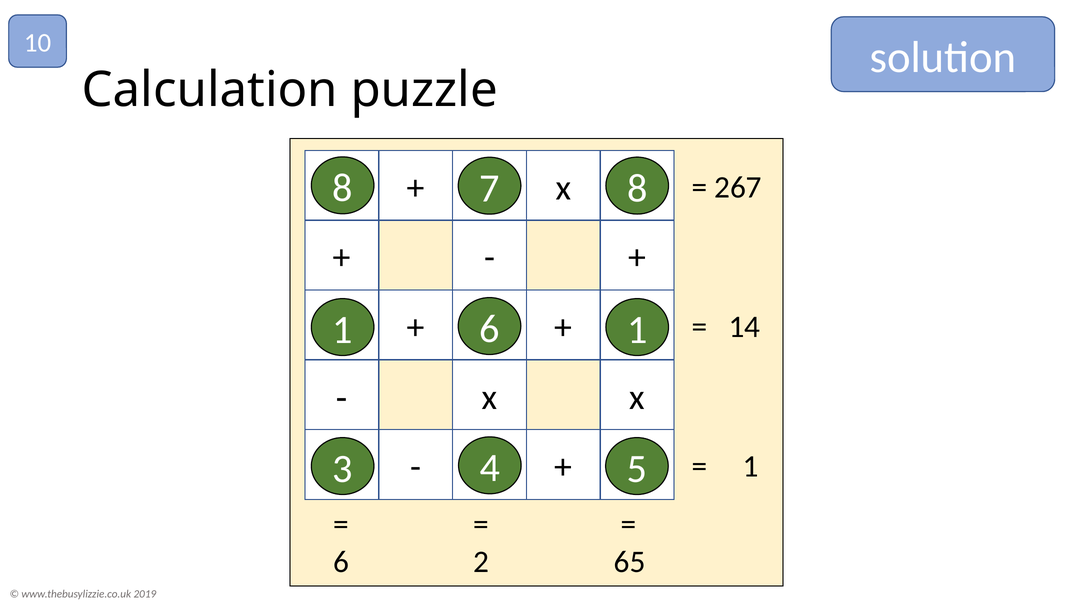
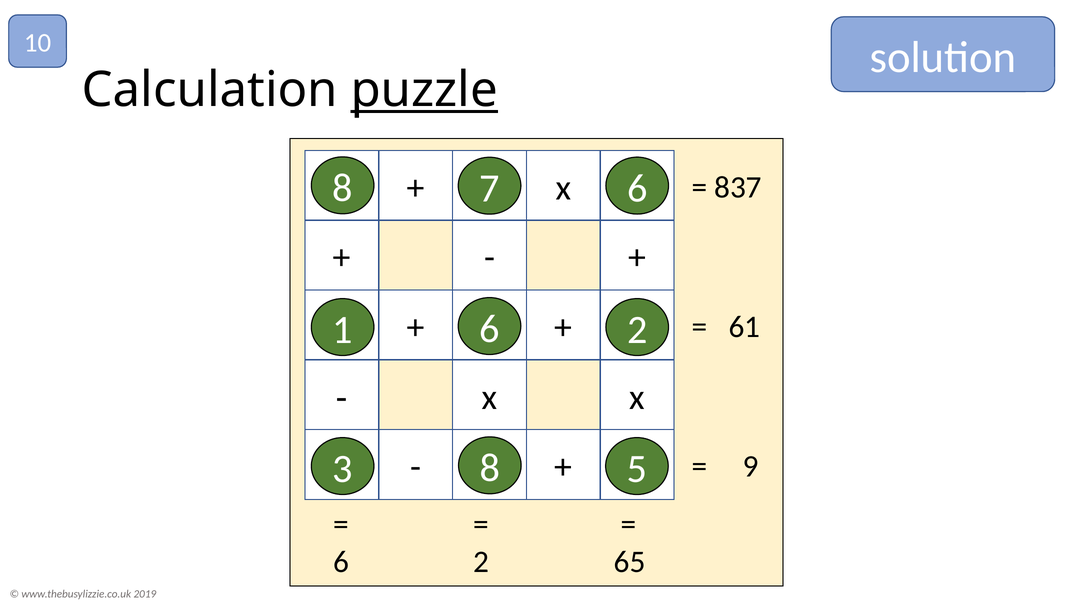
puzzle underline: none -> present
8 8: 8 -> 6
267: 267 -> 837
1 1: 1 -> 2
14: 14 -> 61
3 4: 4 -> 8
1 at (750, 466): 1 -> 9
